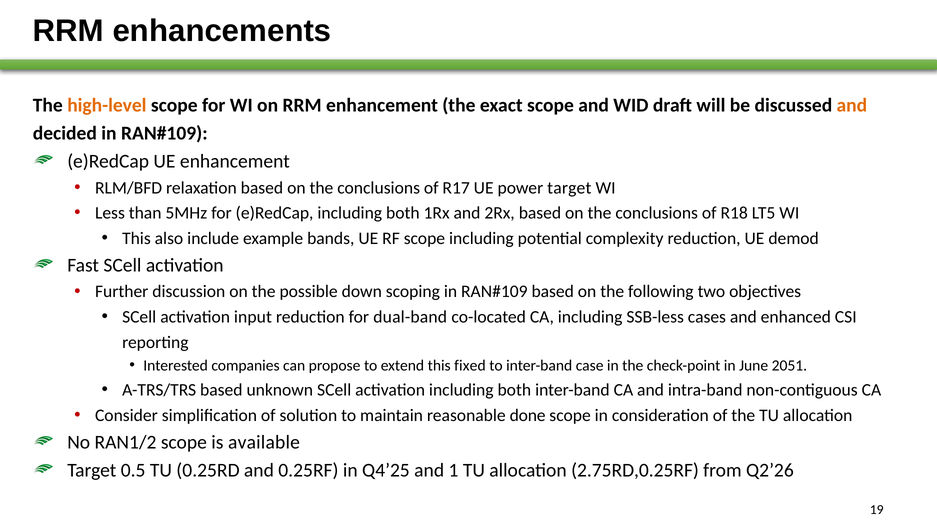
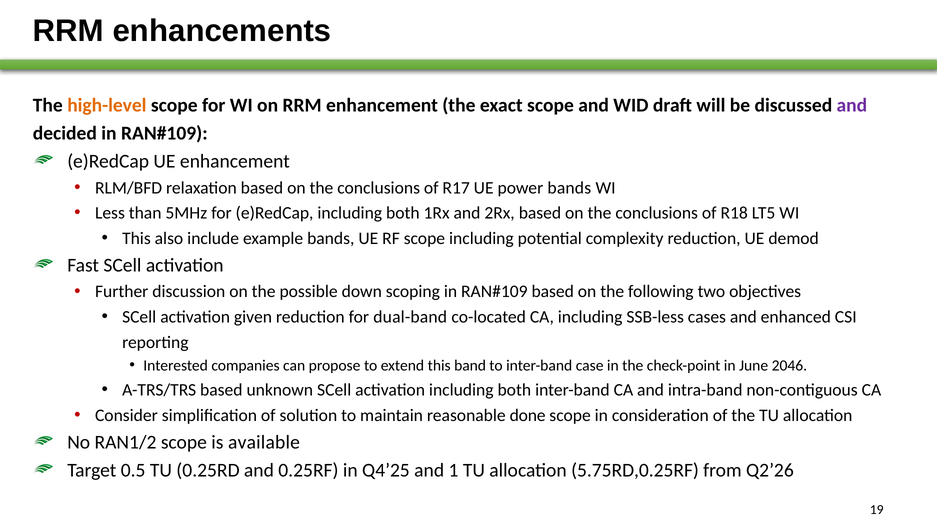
and at (852, 105) colour: orange -> purple
power target: target -> bands
input: input -> given
fixed: fixed -> band
2051: 2051 -> 2046
2.75RD,0.25RF: 2.75RD,0.25RF -> 5.75RD,0.25RF
